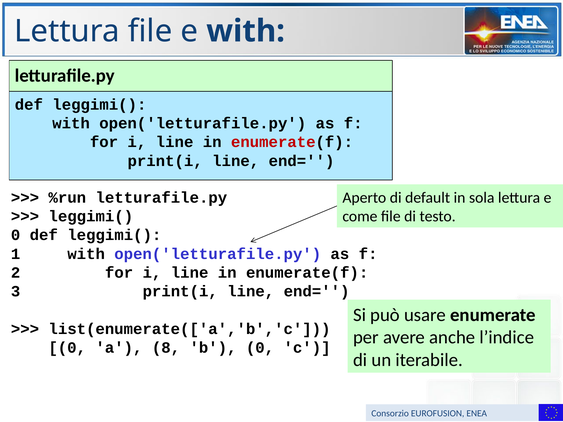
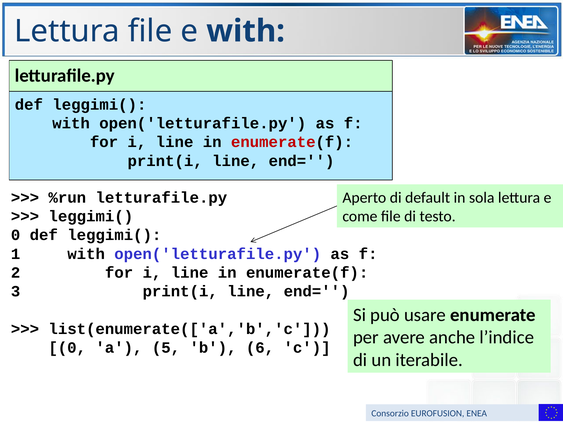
8: 8 -> 5
b 0: 0 -> 6
